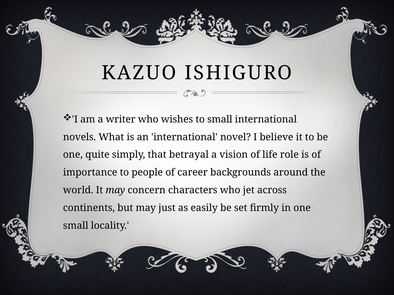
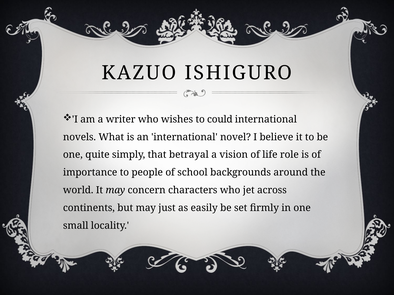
to small: small -> could
career: career -> school
